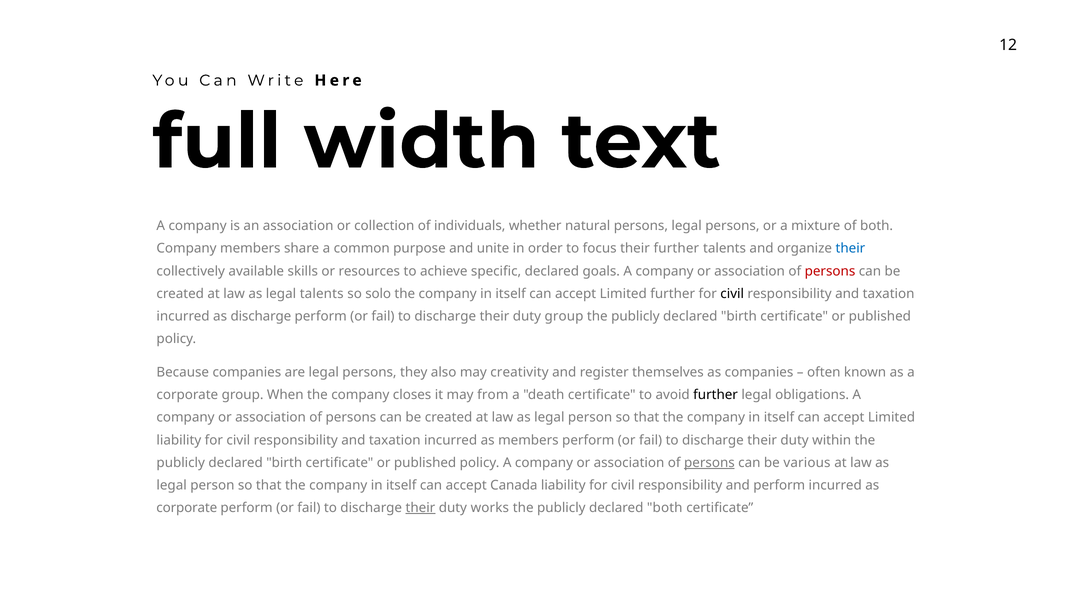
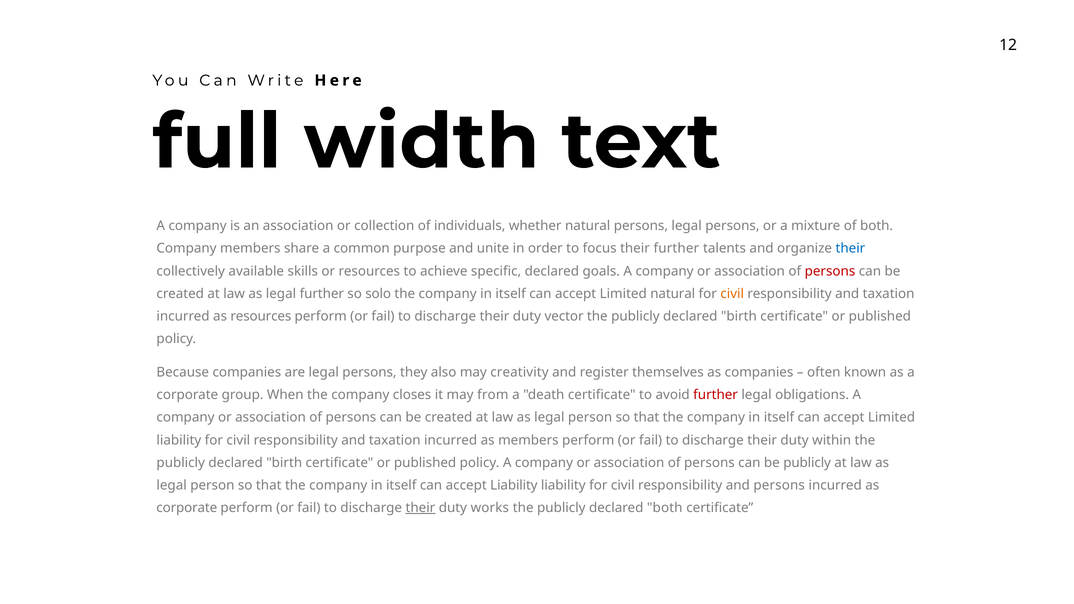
legal talents: talents -> further
Limited further: further -> natural
civil at (732, 294) colour: black -> orange
as discharge: discharge -> resources
duty group: group -> vector
further at (716, 395) colour: black -> red
persons at (709, 463) underline: present -> none
be various: various -> publicly
accept Canada: Canada -> Liability
and perform: perform -> persons
